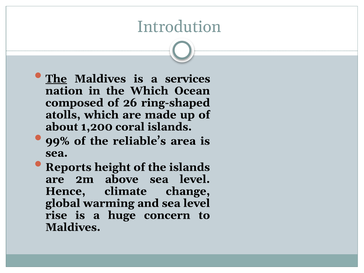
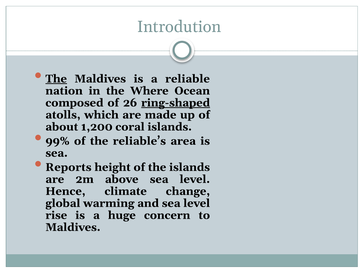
services: services -> reliable
the Which: Which -> Where
ring-shaped underline: none -> present
